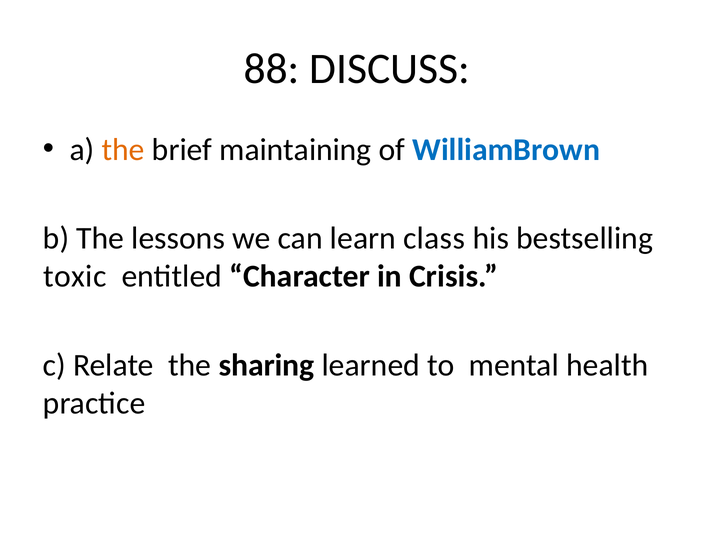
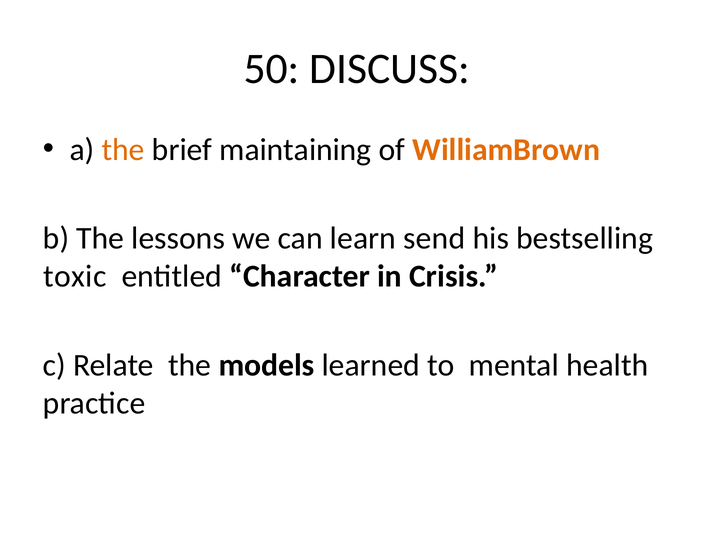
88: 88 -> 50
WilliamBrown colour: blue -> orange
class: class -> send
sharing: sharing -> models
